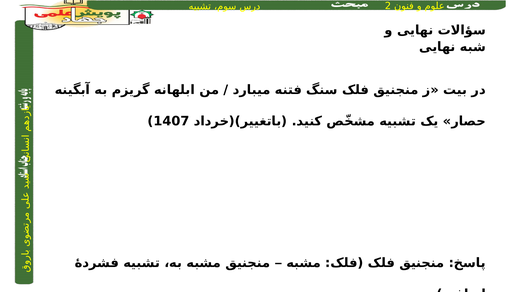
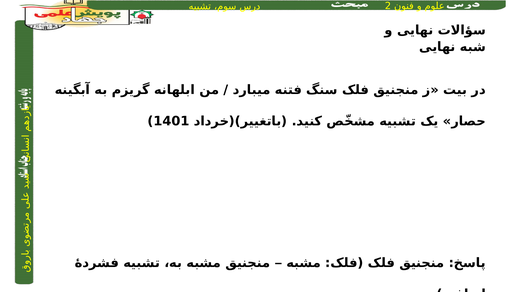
1407: 1407 -> 1401
